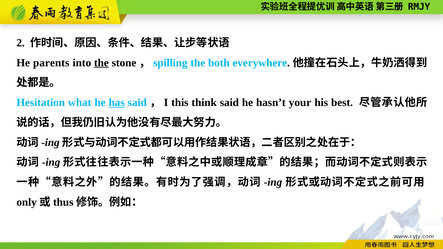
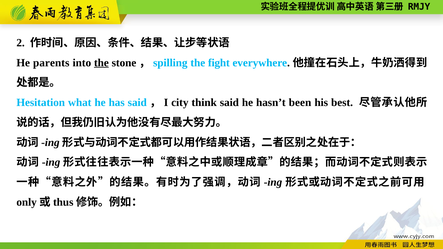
both: both -> fight
has underline: present -> none
this: this -> city
your: your -> been
